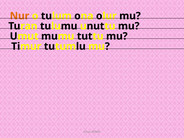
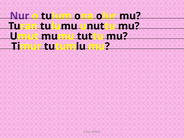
Nur colour: orange -> purple
